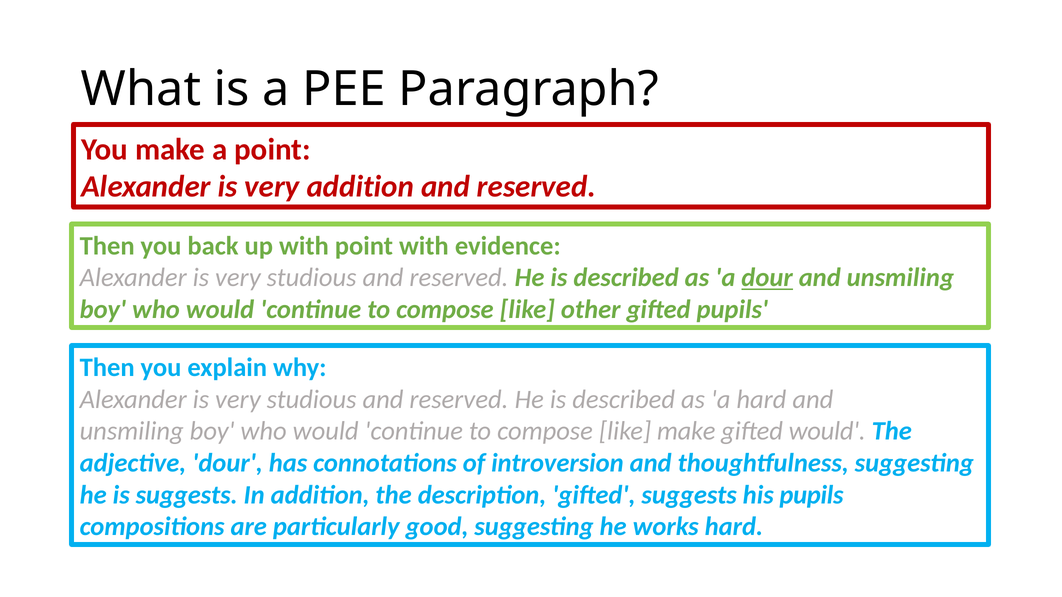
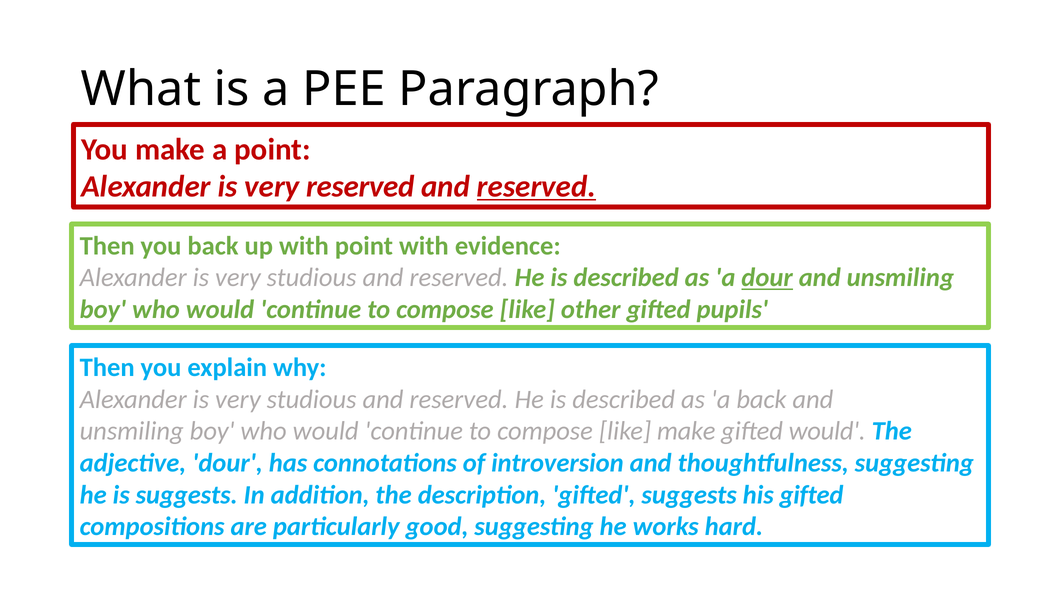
very addition: addition -> reserved
reserved at (536, 187) underline: none -> present
a hard: hard -> back
his pupils: pupils -> gifted
